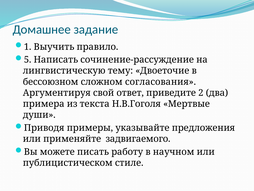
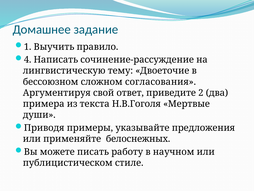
5: 5 -> 4
задвигаемого: задвигаемого -> белоснежных
